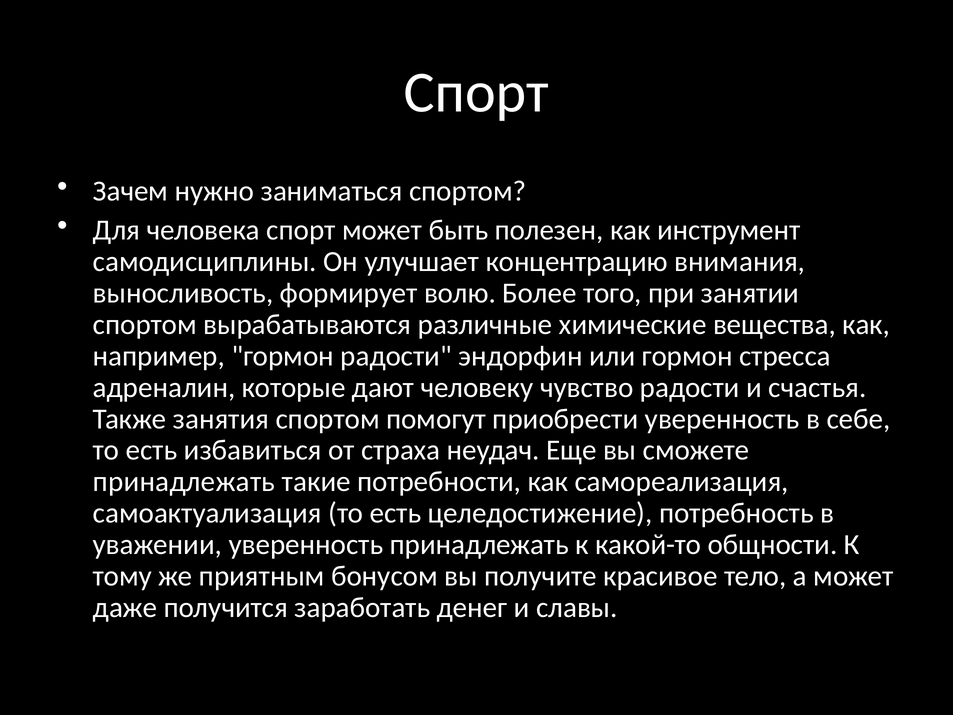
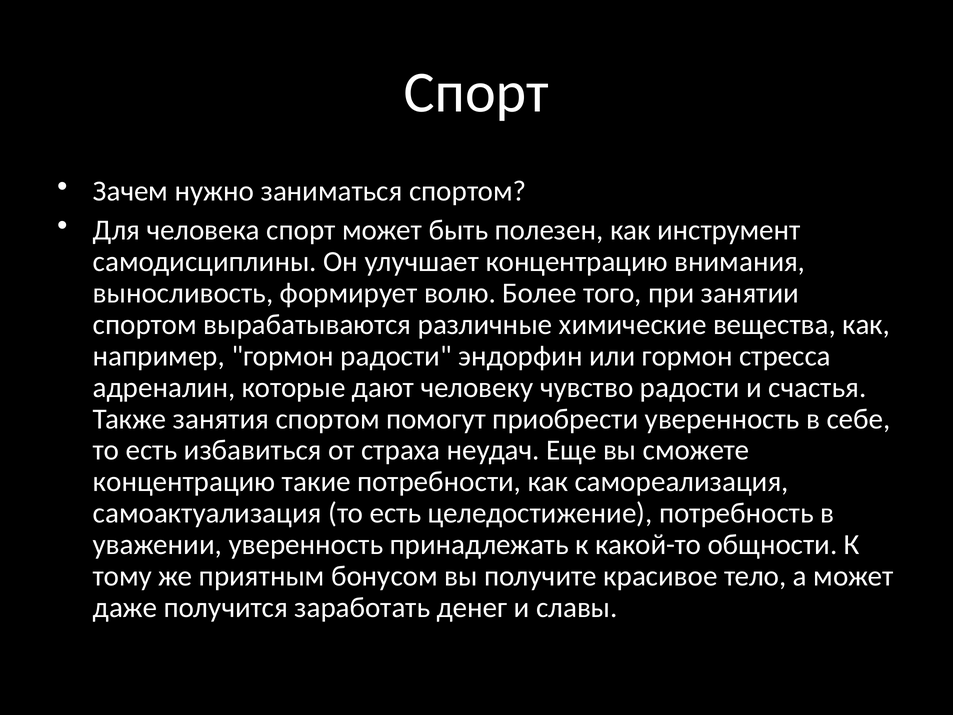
принадлежать at (184, 482): принадлежать -> концентрацию
